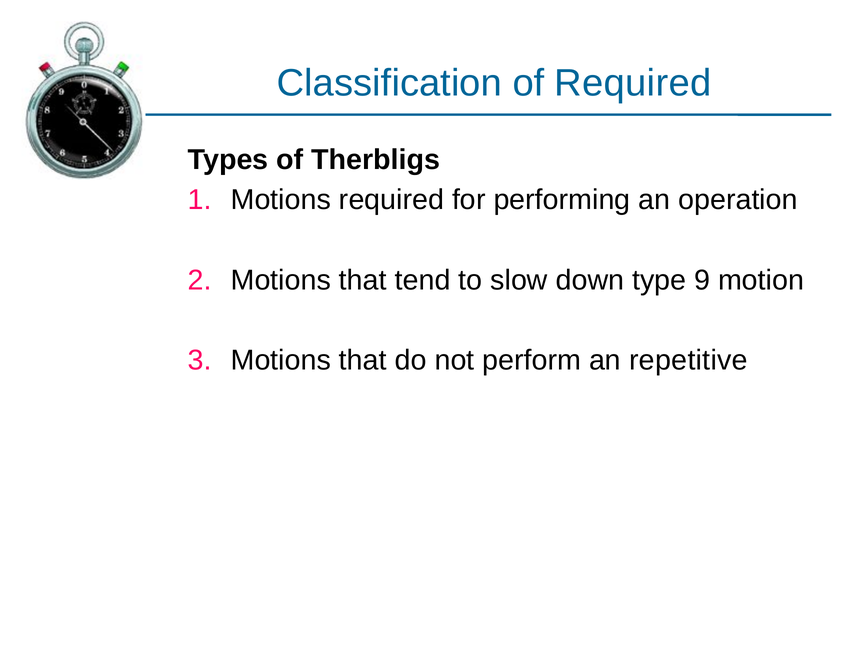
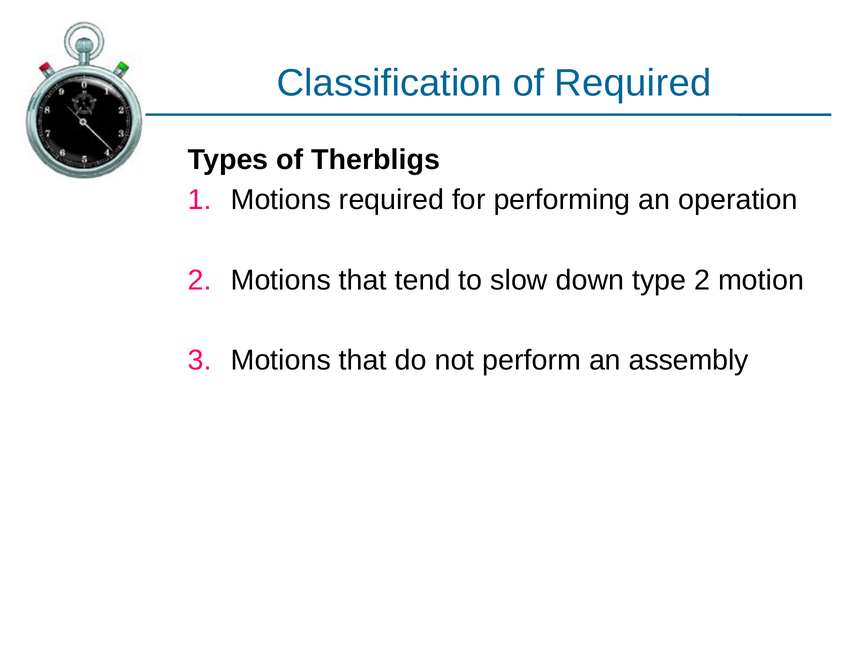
type 9: 9 -> 2
repetitive: repetitive -> assembly
